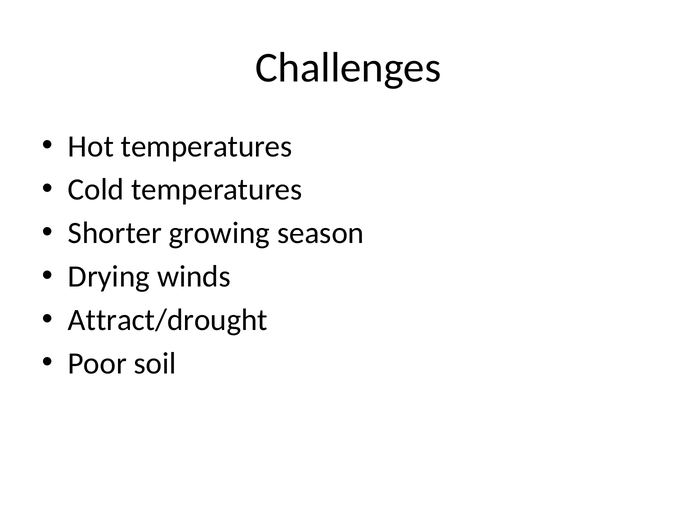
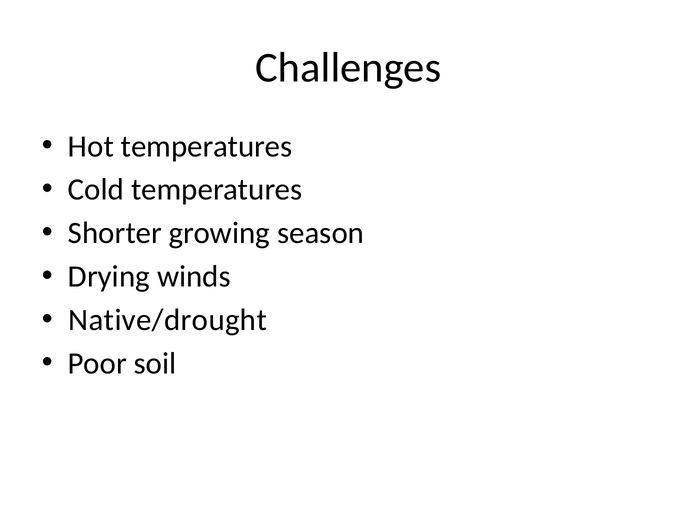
Attract/drought: Attract/drought -> Native/drought
